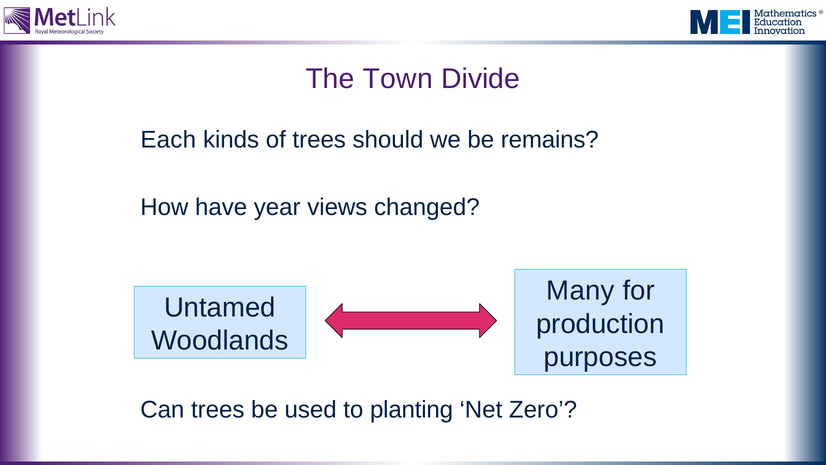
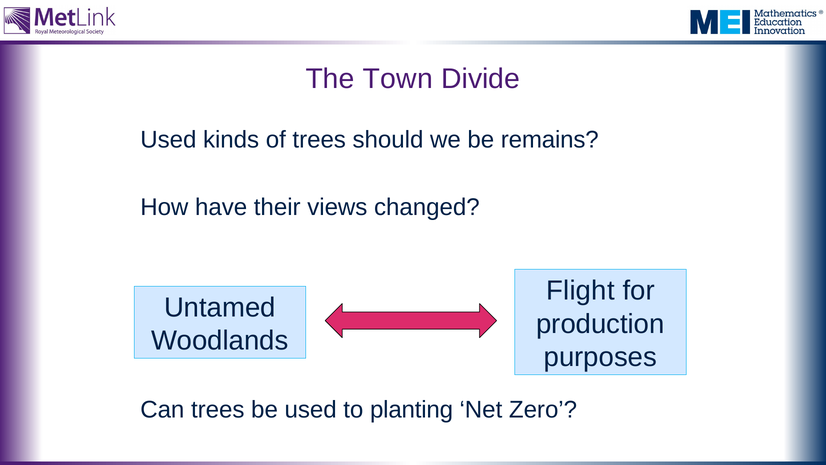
Each at (168, 140): Each -> Used
year: year -> their
Many: Many -> Flight
